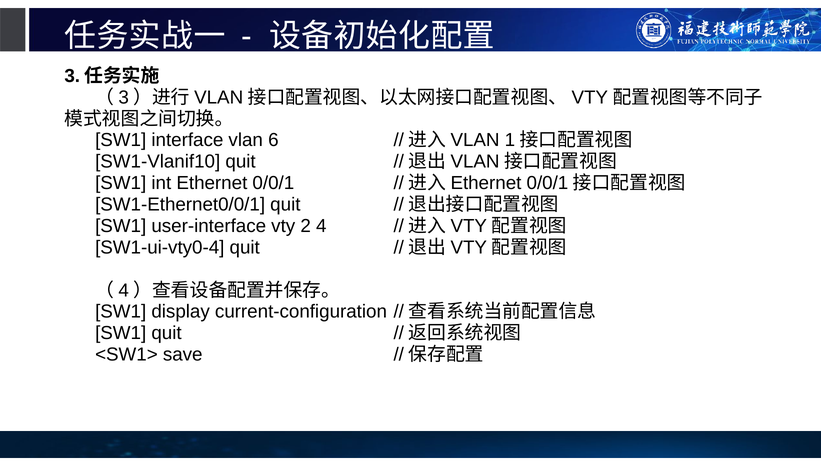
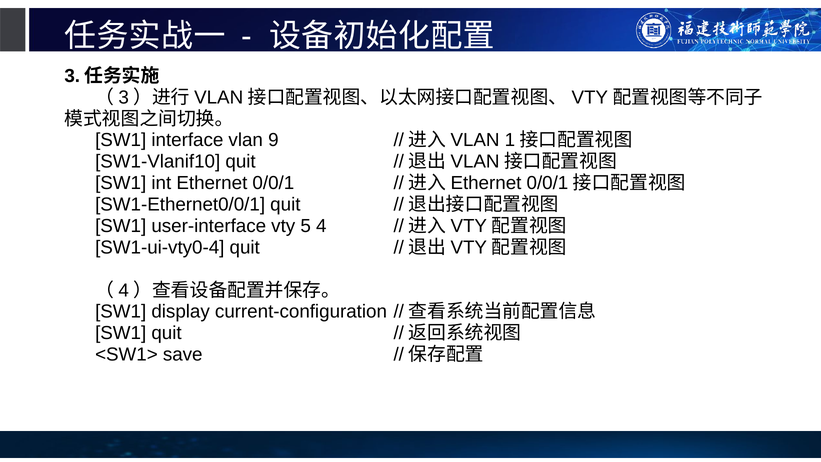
6: 6 -> 9
2: 2 -> 5
